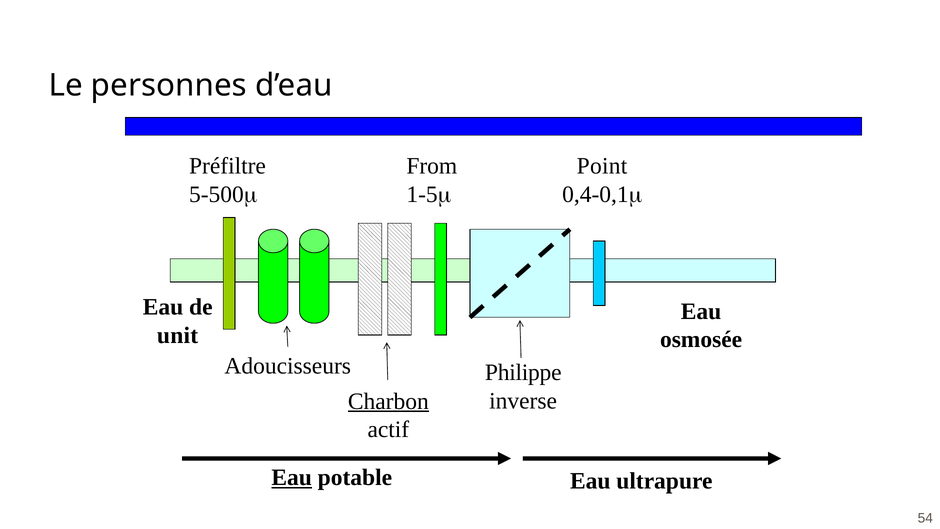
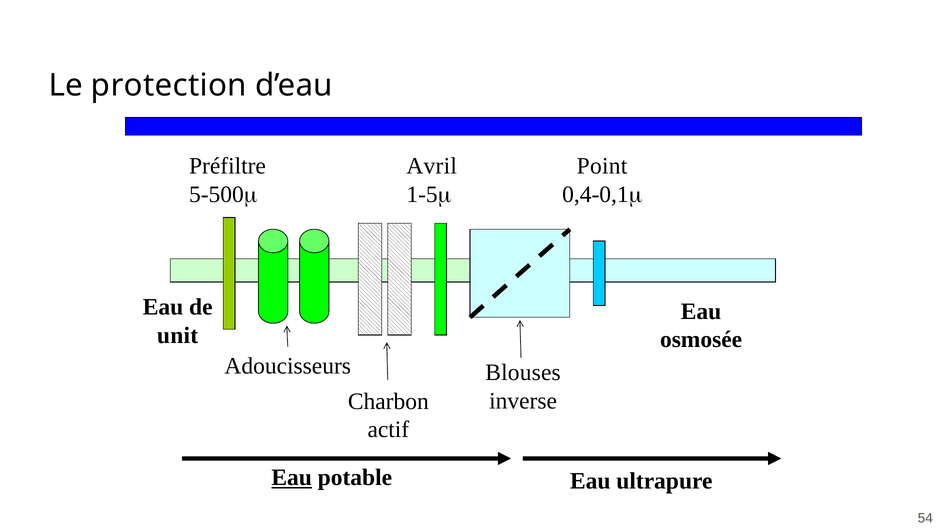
personnes: personnes -> protection
From: From -> Avril
Philippe: Philippe -> Blouses
Charbon underline: present -> none
